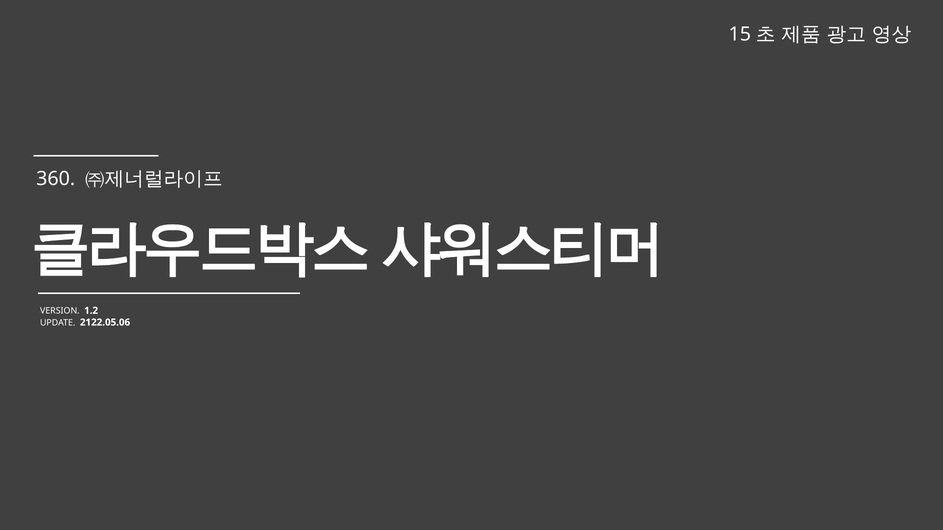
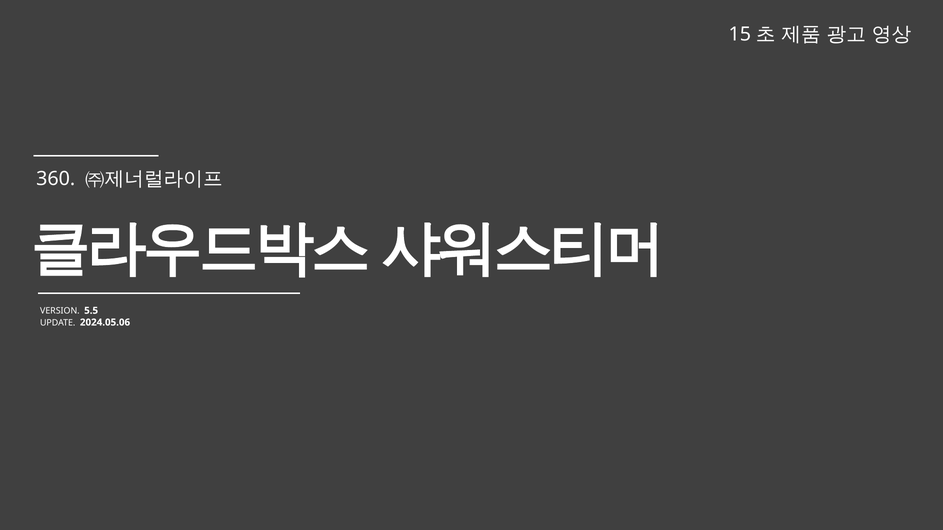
1.2: 1.2 -> 5.5
2122.05.06: 2122.05.06 -> 2024.05.06
